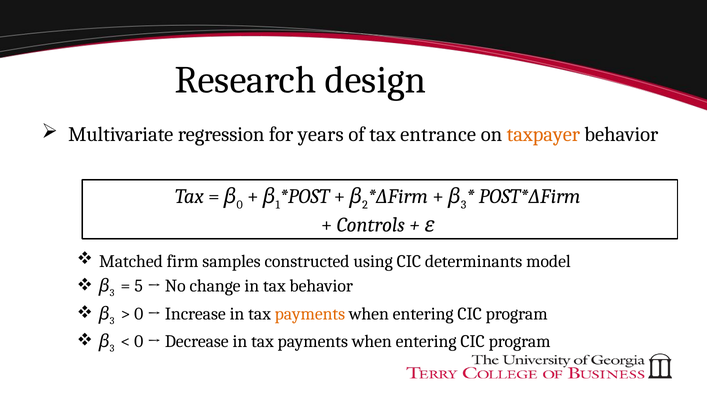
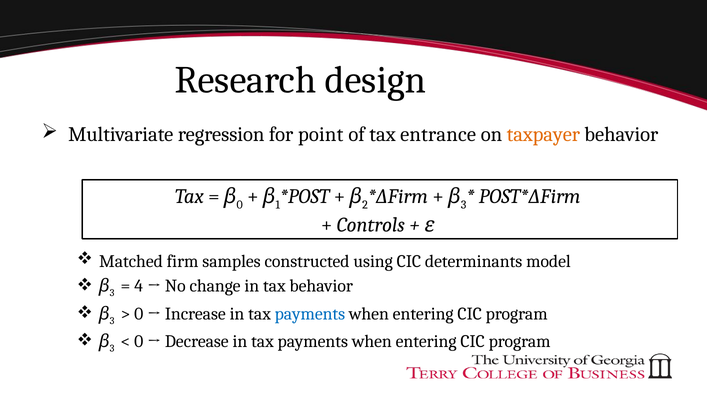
years: years -> point
5: 5 -> 4
payments at (310, 314) colour: orange -> blue
